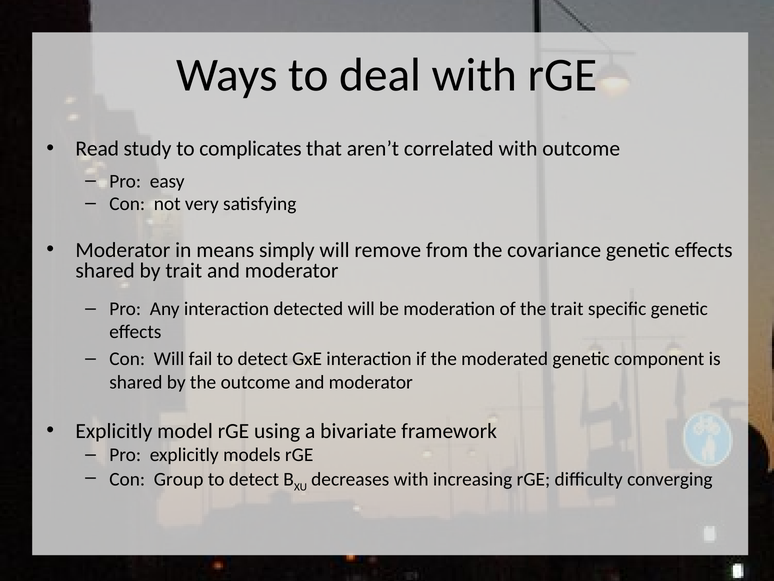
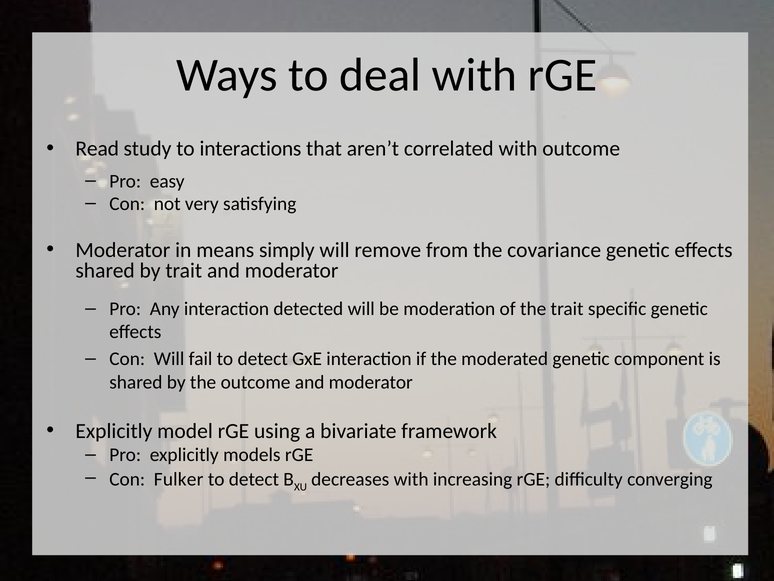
complicates: complicates -> interactions
Group: Group -> Fulker
